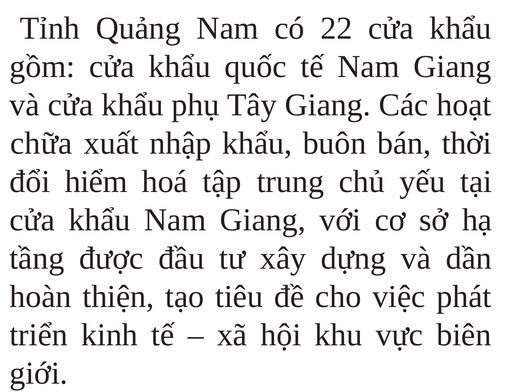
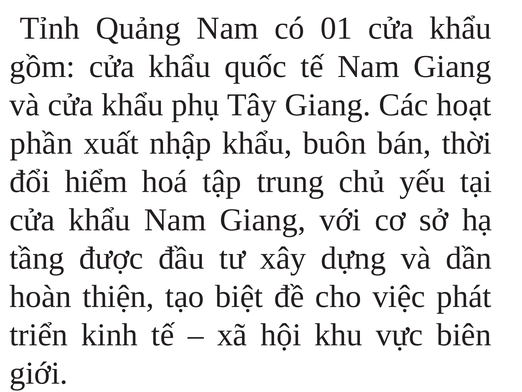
22: 22 -> 01
chữa: chữa -> phần
tiêu: tiêu -> biệt
